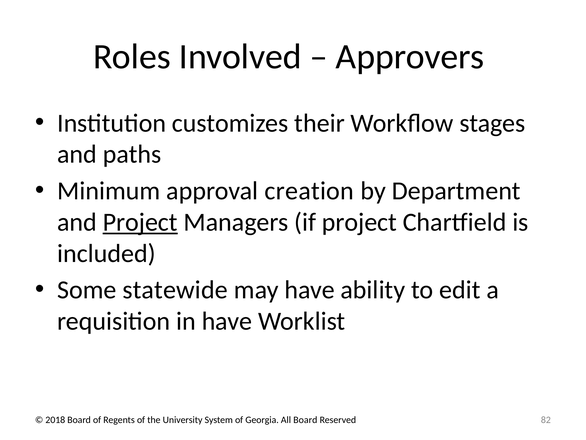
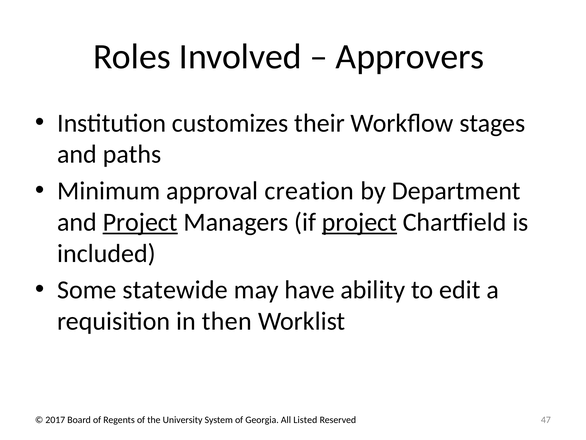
project at (359, 222) underline: none -> present
in have: have -> then
2018: 2018 -> 2017
All Board: Board -> Listed
82: 82 -> 47
